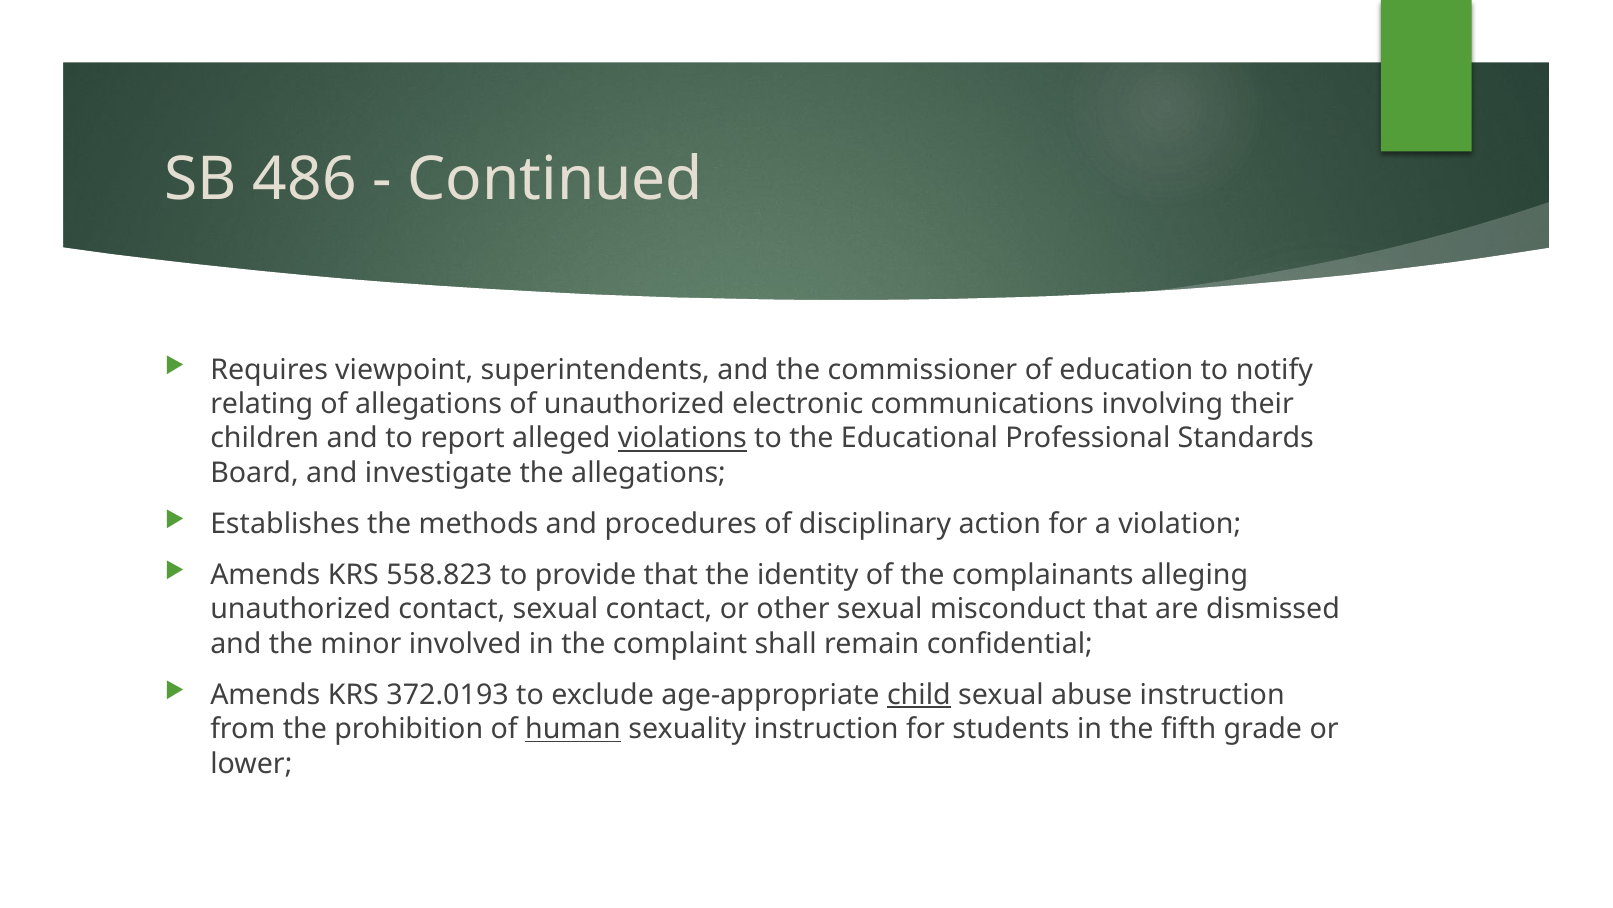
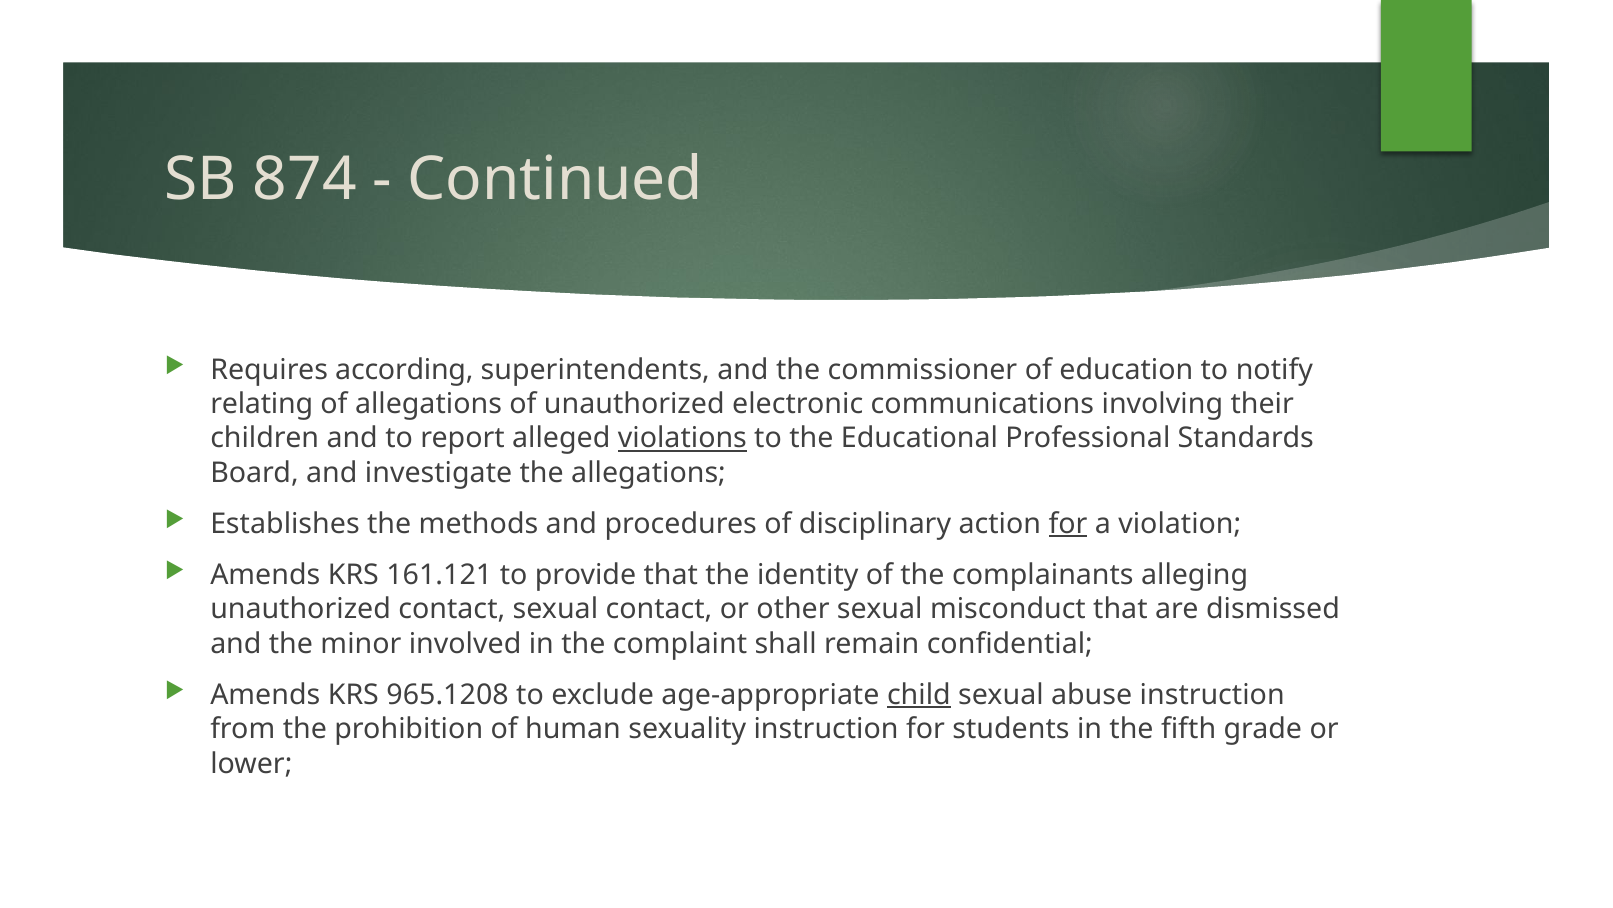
486: 486 -> 874
viewpoint: viewpoint -> according
for at (1068, 524) underline: none -> present
558.823: 558.823 -> 161.121
372.0193: 372.0193 -> 965.1208
human underline: present -> none
